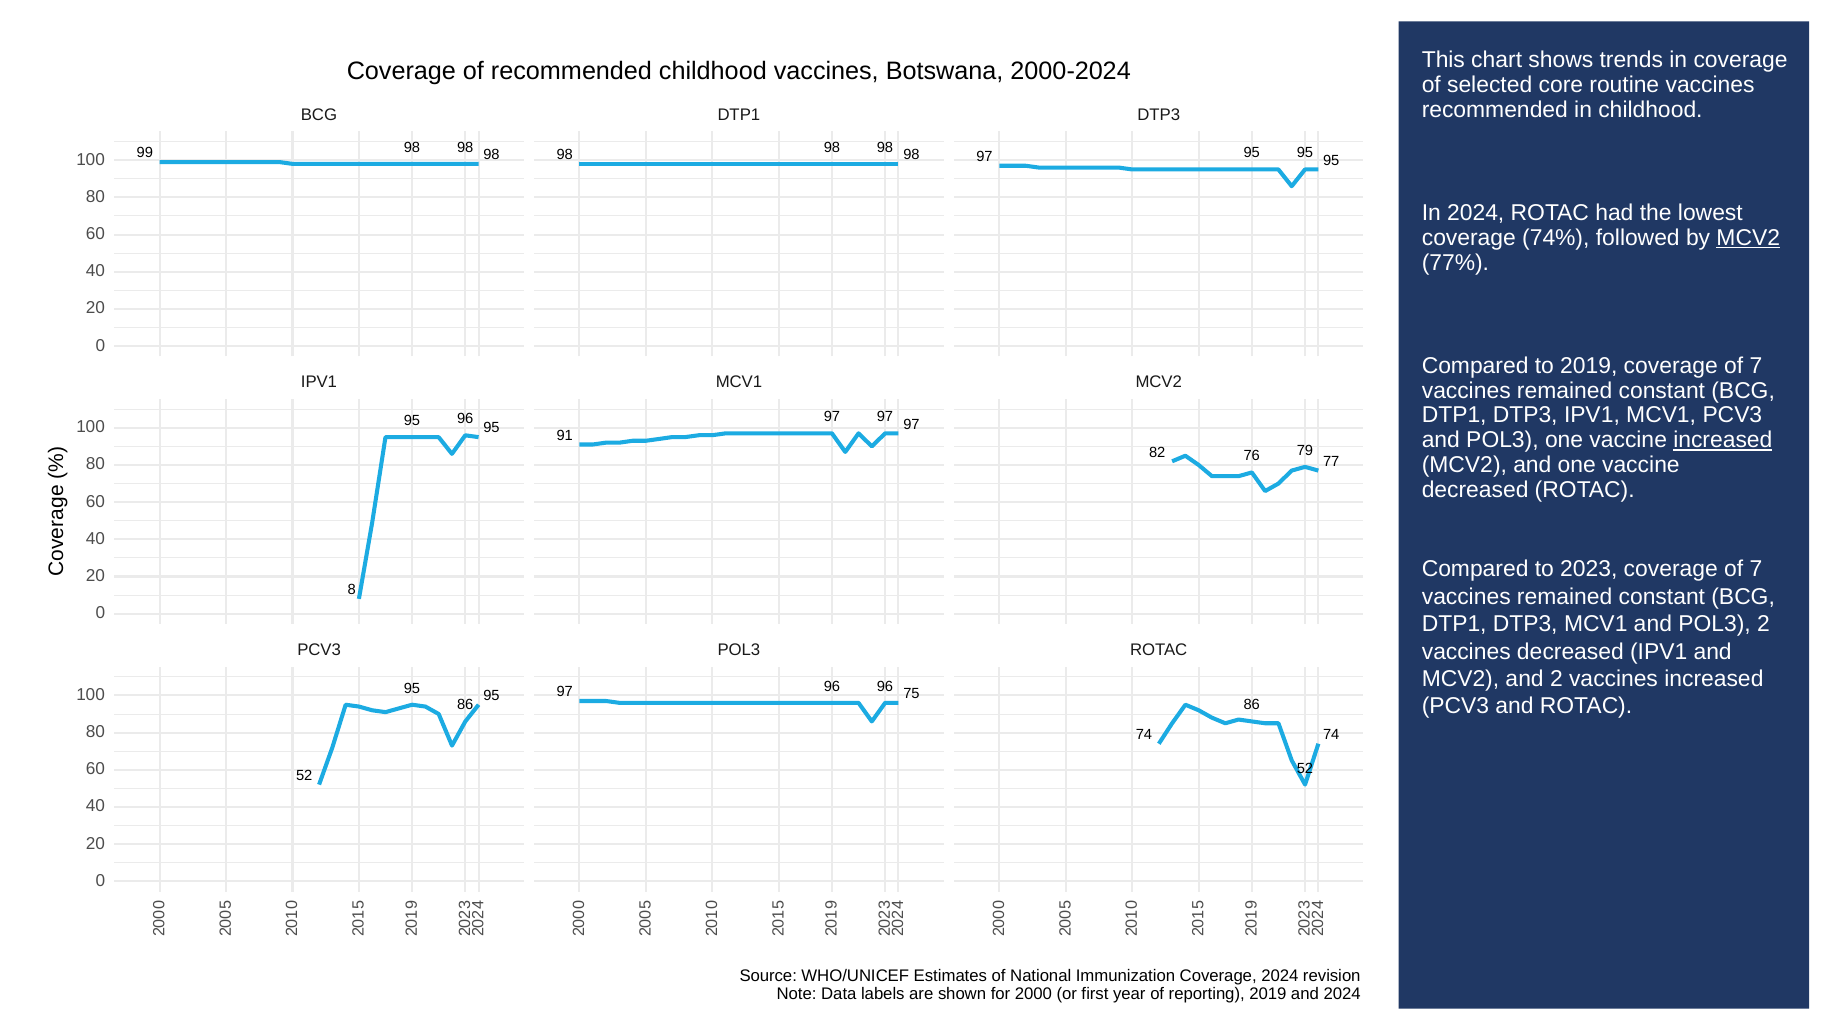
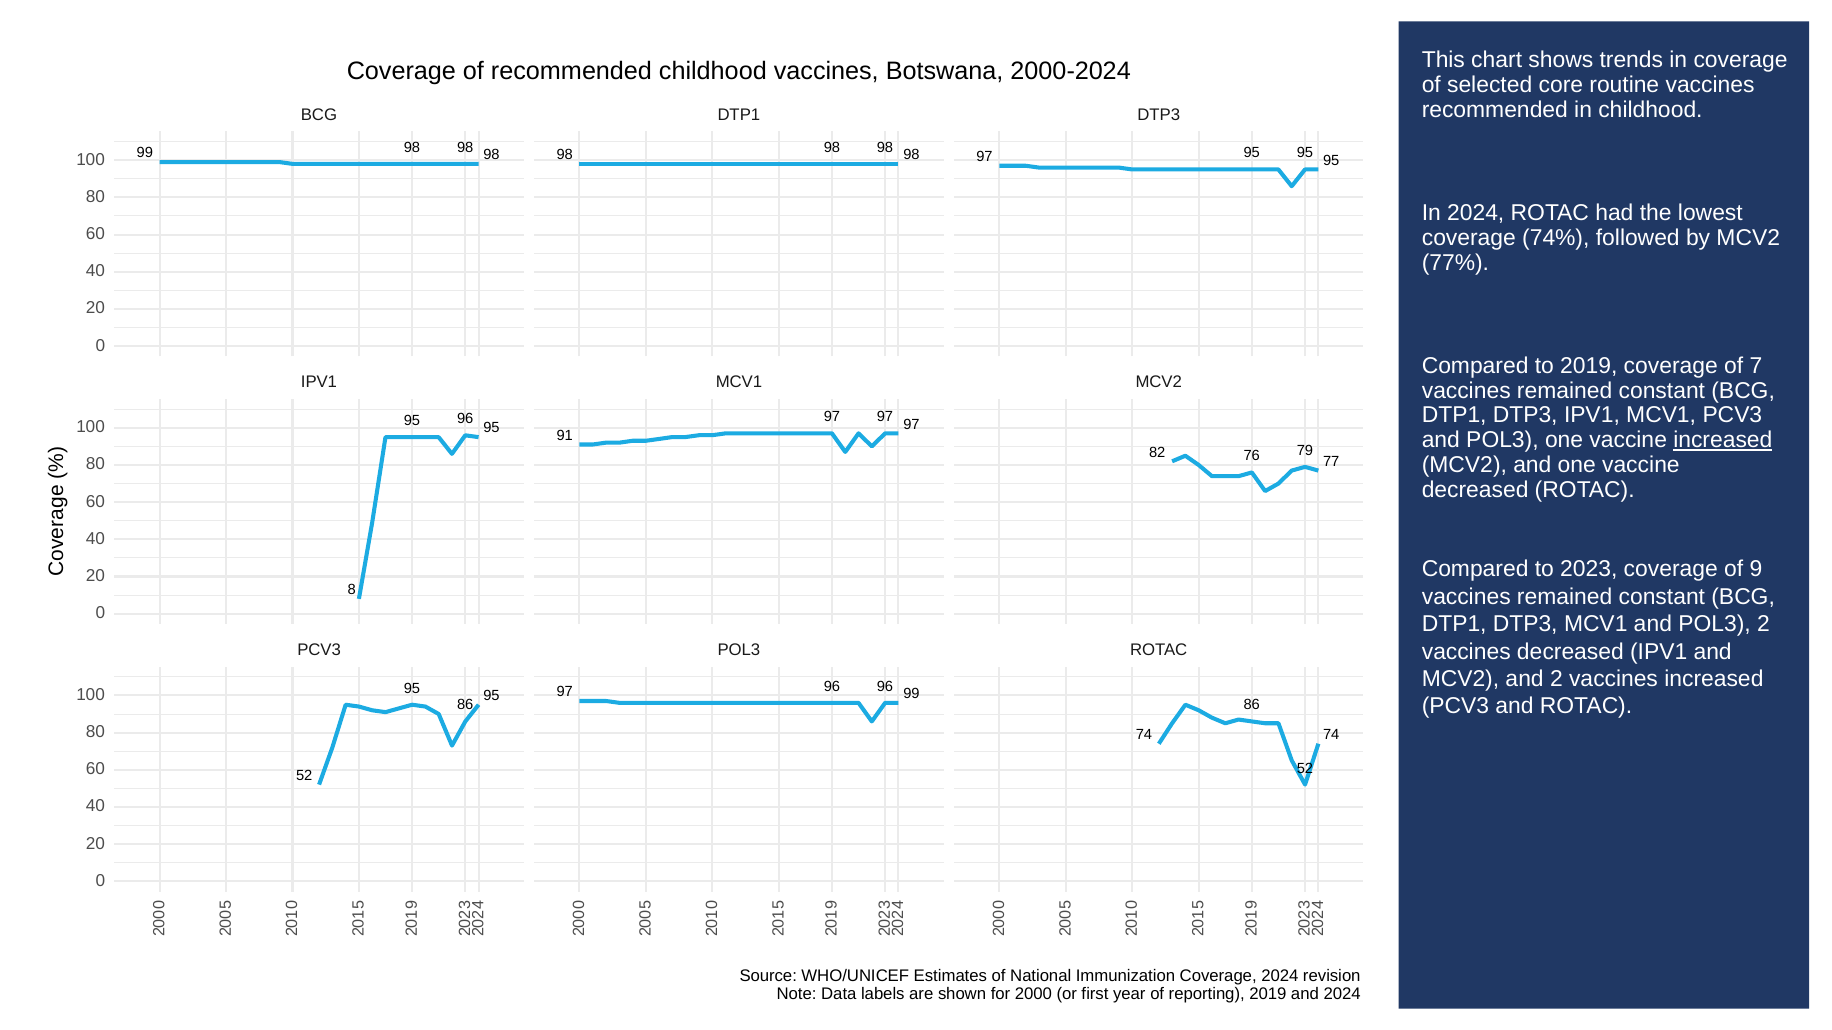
MCV2 at (1748, 238) underline: present -> none
2023 coverage of 7: 7 -> 9
97 75: 75 -> 99
